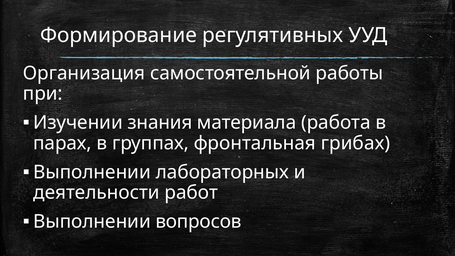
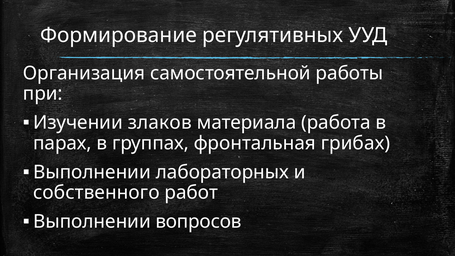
знания: знания -> злаков
деятельности: деятельности -> собственного
